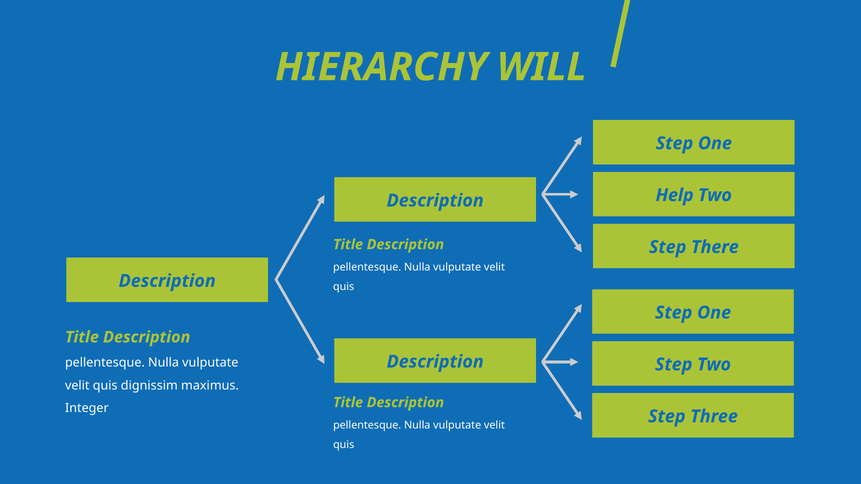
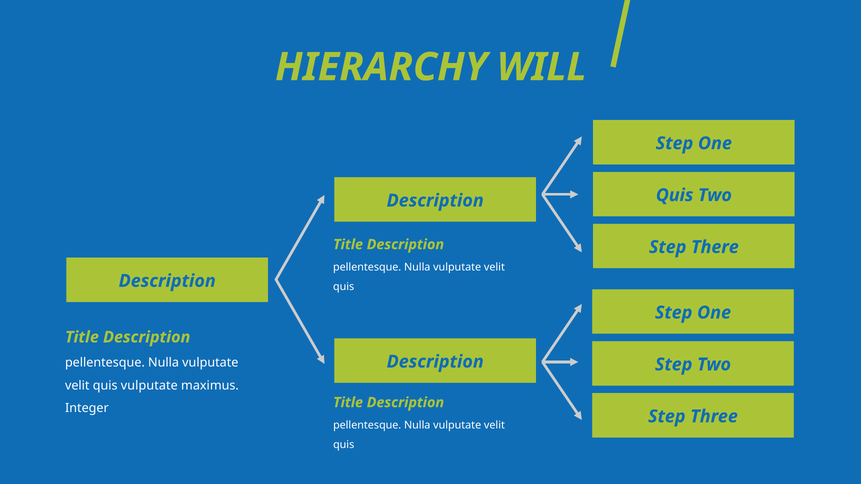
Help at (675, 195): Help -> Quis
quis dignissim: dignissim -> vulputate
